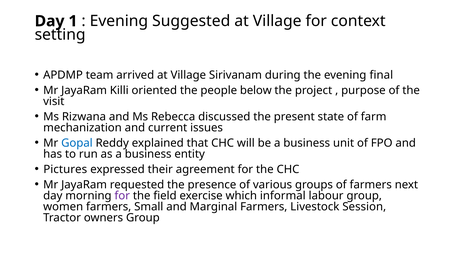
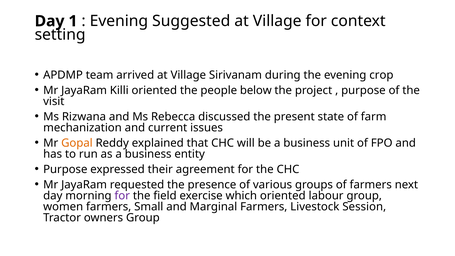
final: final -> crop
Gopal colour: blue -> orange
Pictures at (65, 169): Pictures -> Purpose
which informal: informal -> oriented
